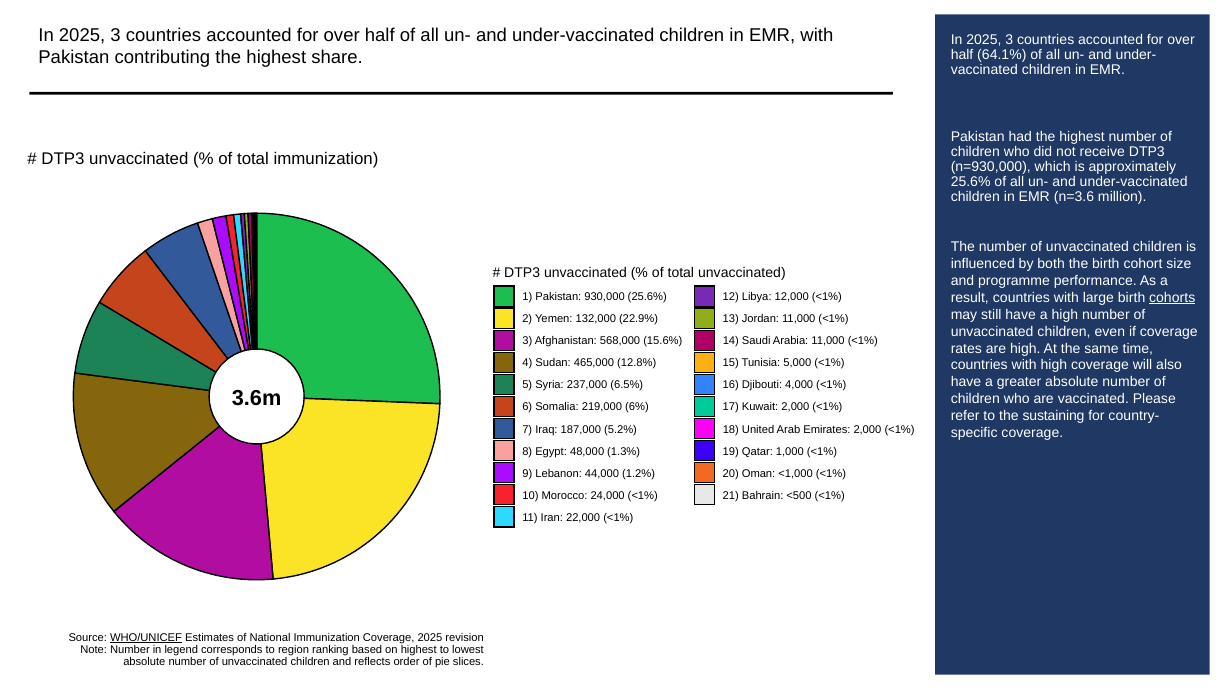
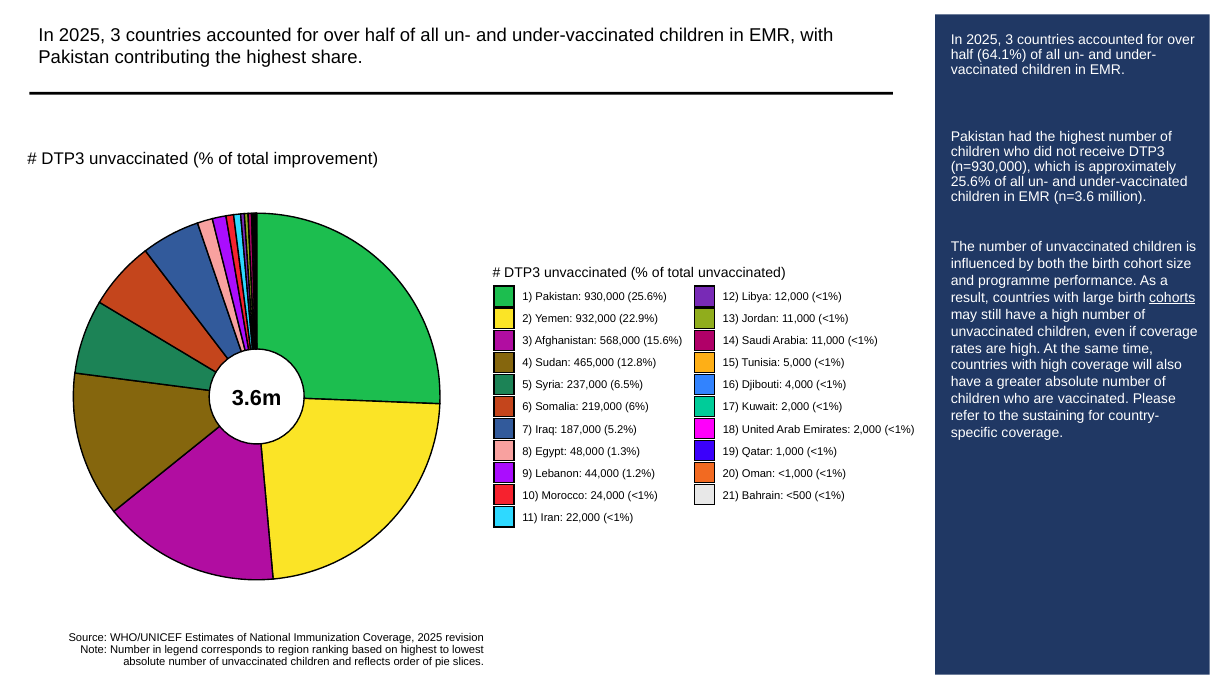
total immunization: immunization -> improvement
132,000: 132,000 -> 932,000
WHO/UNICEF underline: present -> none
